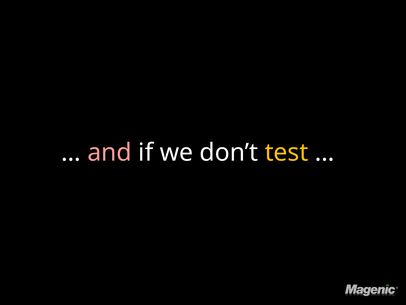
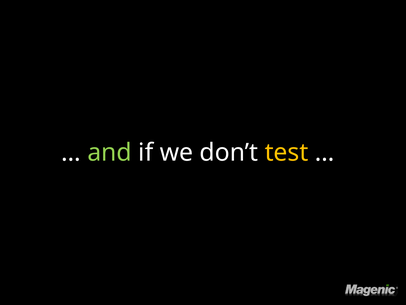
and colour: pink -> light green
